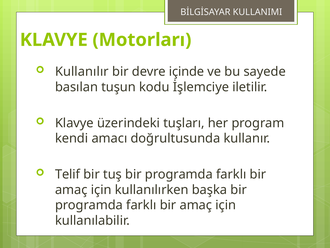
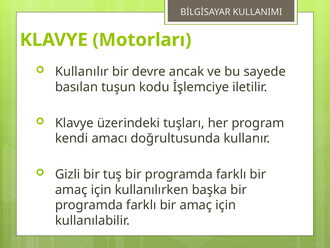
içinde: içinde -> ancak
Telif: Telif -> Gizli
